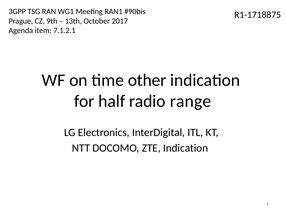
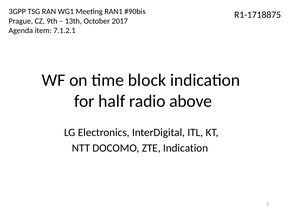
other: other -> block
range: range -> above
